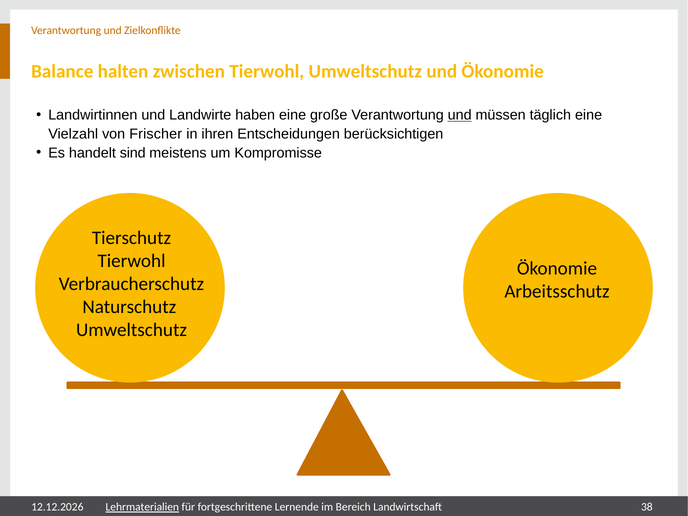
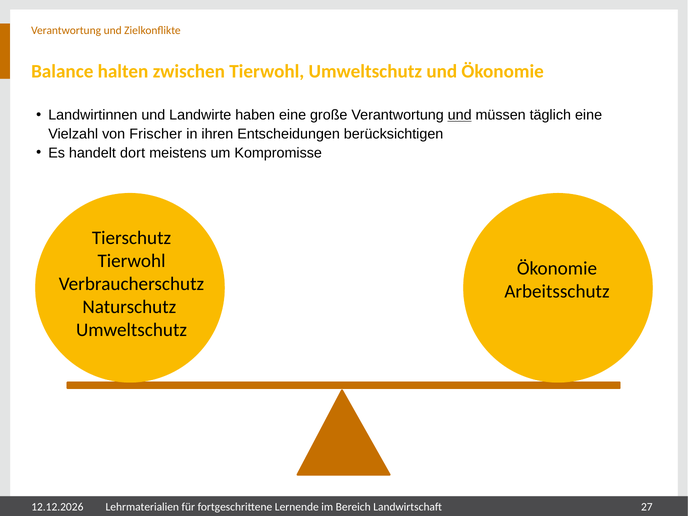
sind: sind -> dort
Lehrmaterialien underline: present -> none
38: 38 -> 27
